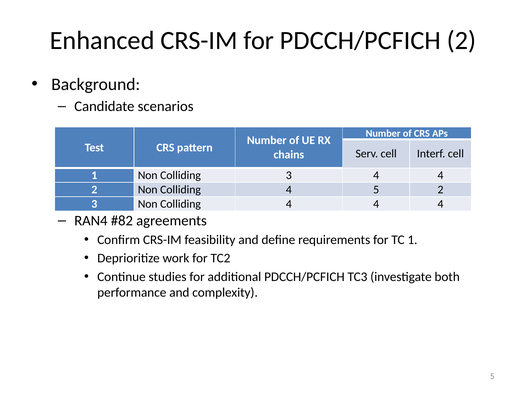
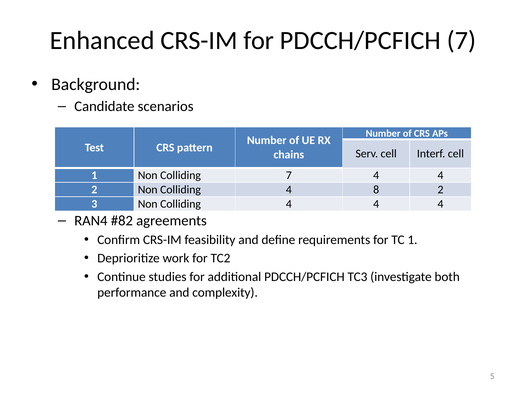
PDCCH/PCFICH 2: 2 -> 7
Colliding 3: 3 -> 7
4 5: 5 -> 8
